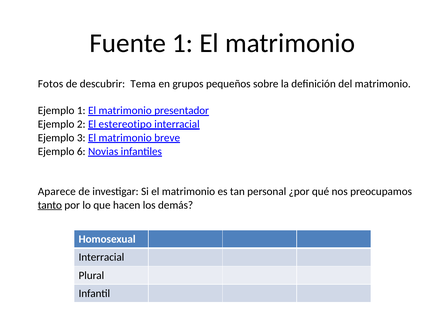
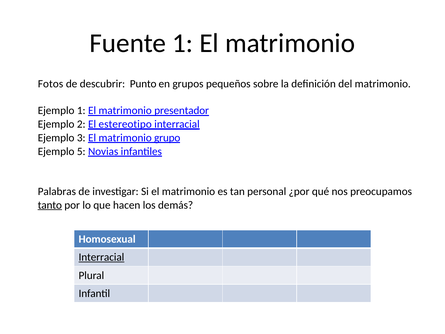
Tema: Tema -> Punto
breve: breve -> grupo
6: 6 -> 5
Aparece: Aparece -> Palabras
Interracial at (101, 257) underline: none -> present
